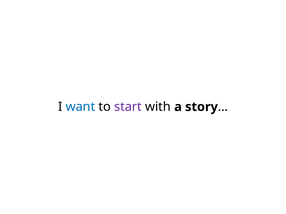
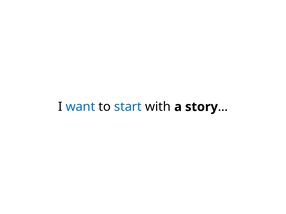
start colour: purple -> blue
